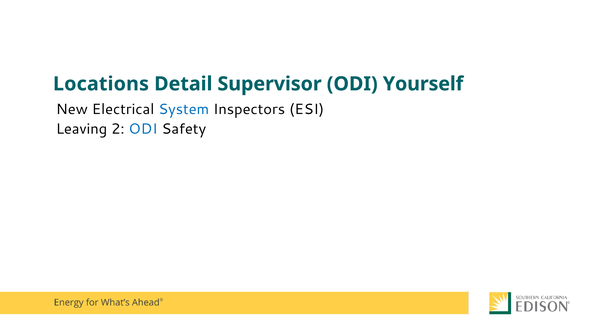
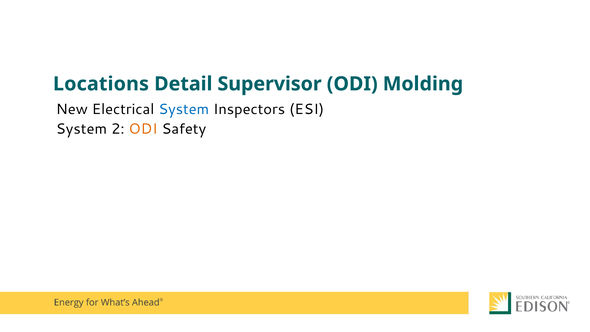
Yourself: Yourself -> Molding
Leaving at (81, 129): Leaving -> System
ODI at (143, 129) colour: blue -> orange
